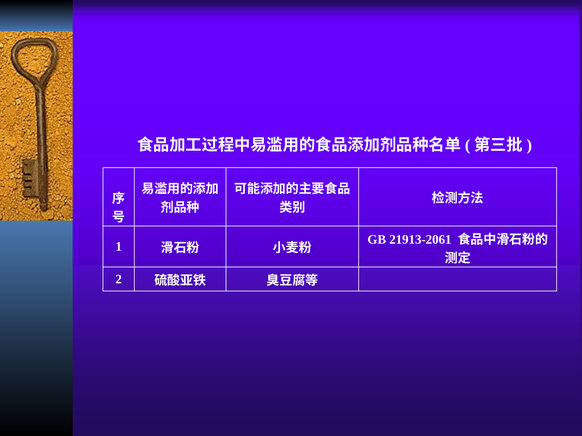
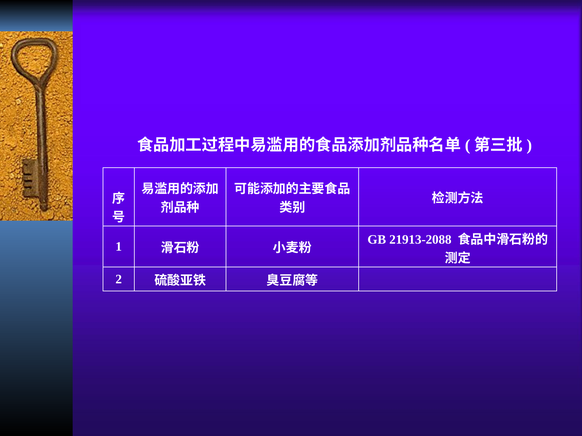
21913-2061: 21913-2061 -> 21913-2088
